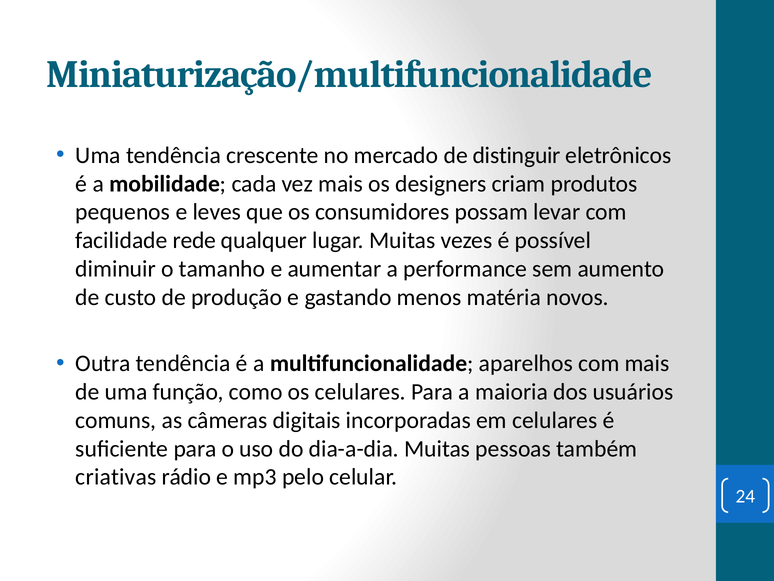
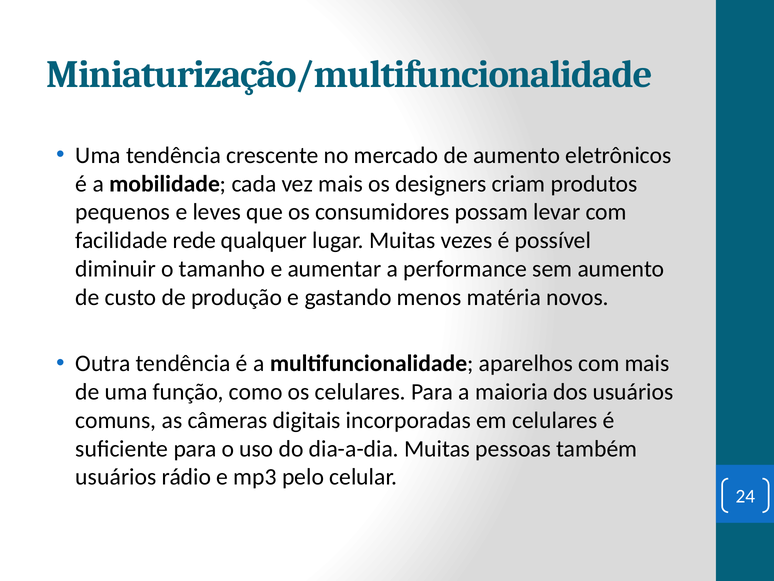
de distinguir: distinguir -> aumento
criativas at (116, 477): criativas -> usuários
